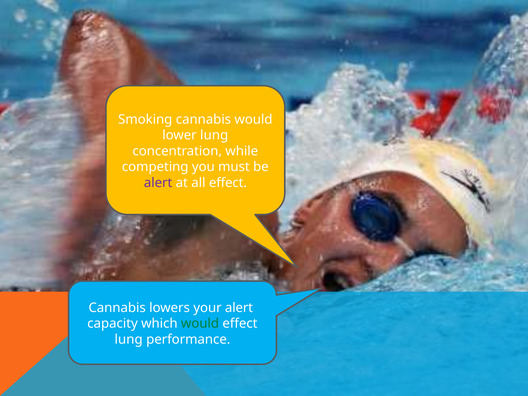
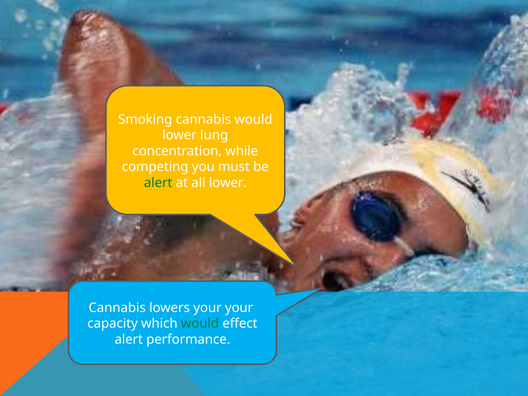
alert at (158, 183) colour: purple -> green
all effect: effect -> lower
your alert: alert -> your
lung at (129, 339): lung -> alert
